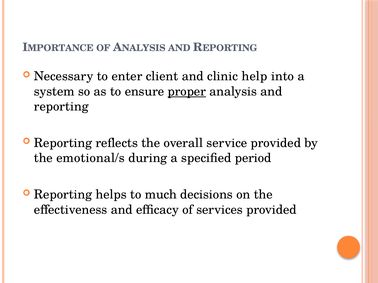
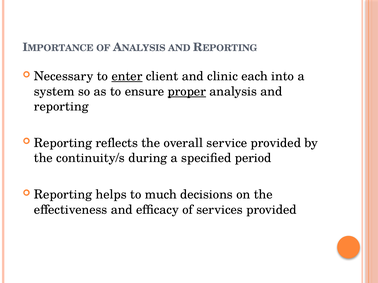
enter underline: none -> present
help: help -> each
emotional/s: emotional/s -> continuity/s
